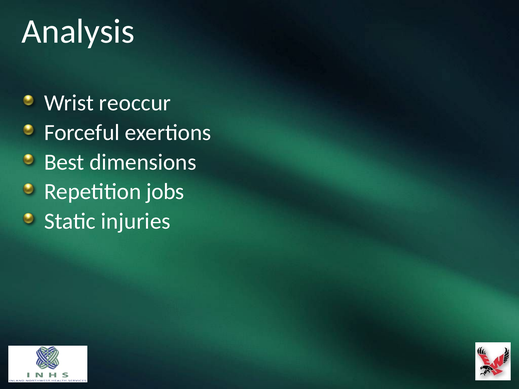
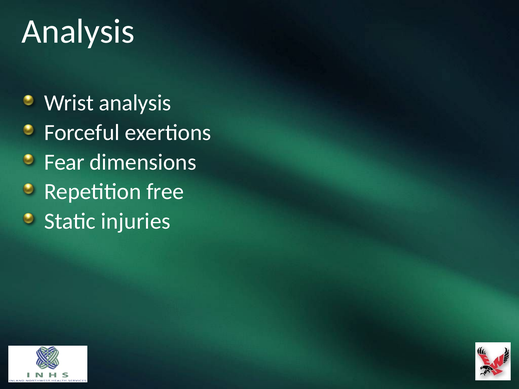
Wrist reoccur: reoccur -> analysis
Best: Best -> Fear
jobs: jobs -> free
